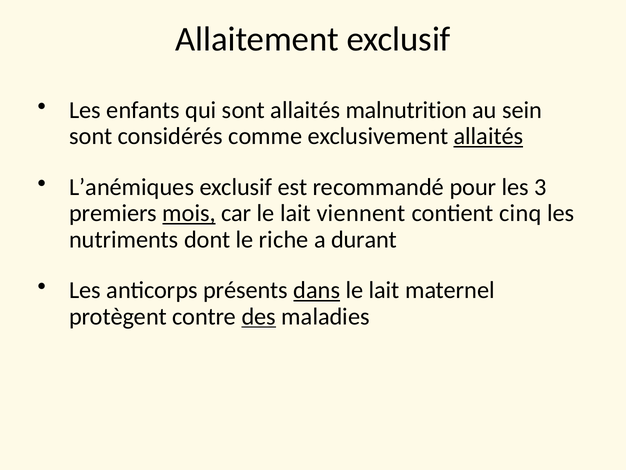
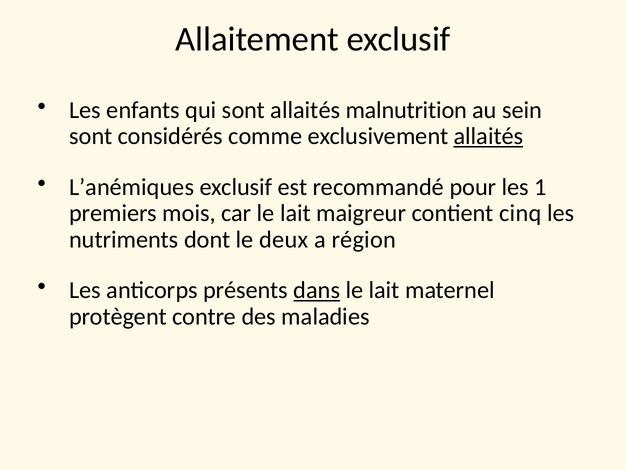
3: 3 -> 1
mois underline: present -> none
viennent: viennent -> maigreur
riche: riche -> deux
durant: durant -> région
des underline: present -> none
